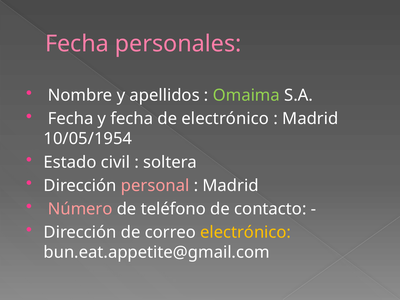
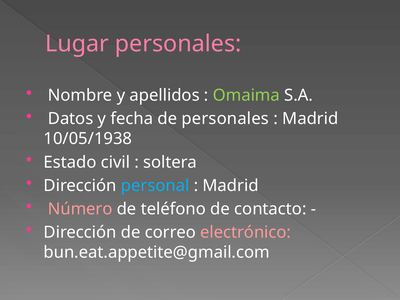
Fecha at (77, 44): Fecha -> Lugar
Fecha at (71, 119): Fecha -> Datos
de electrónico: electrónico -> personales
10/05/1954: 10/05/1954 -> 10/05/1938
personal colour: pink -> light blue
electrónico at (246, 232) colour: yellow -> pink
